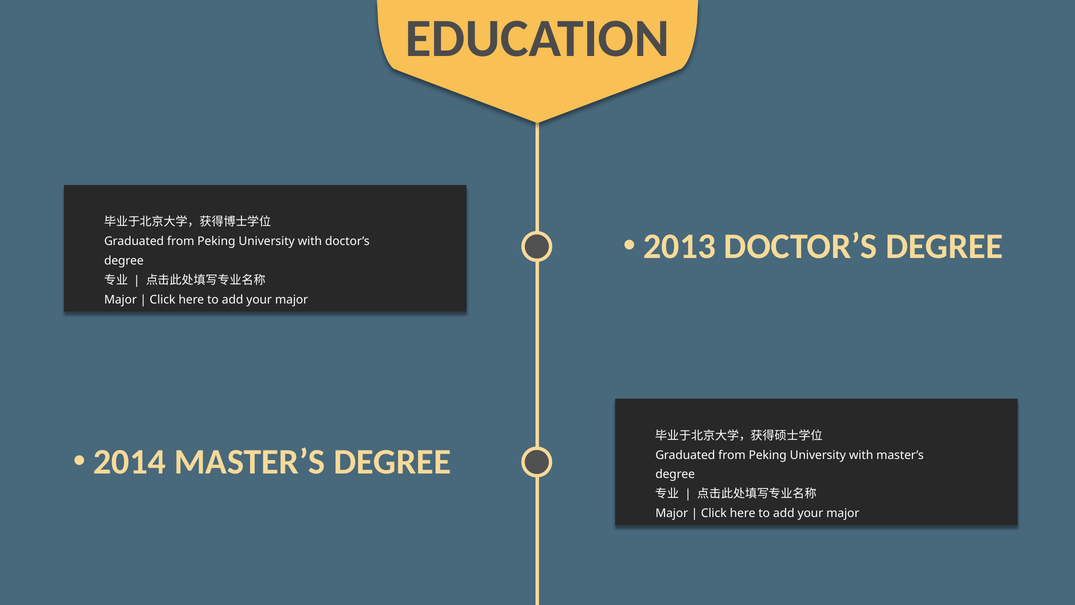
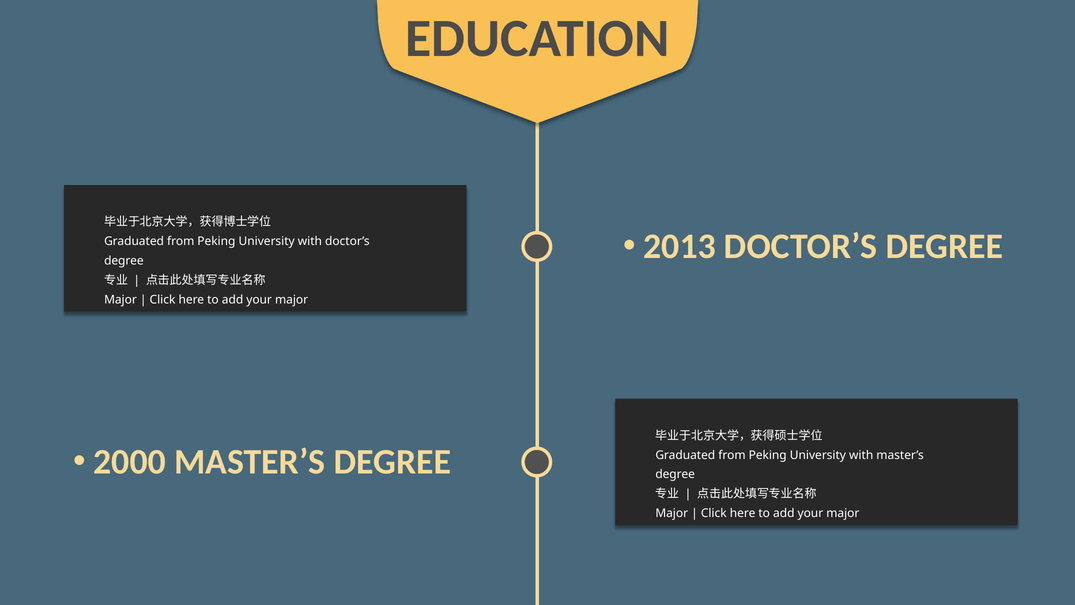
2014: 2014 -> 2000
